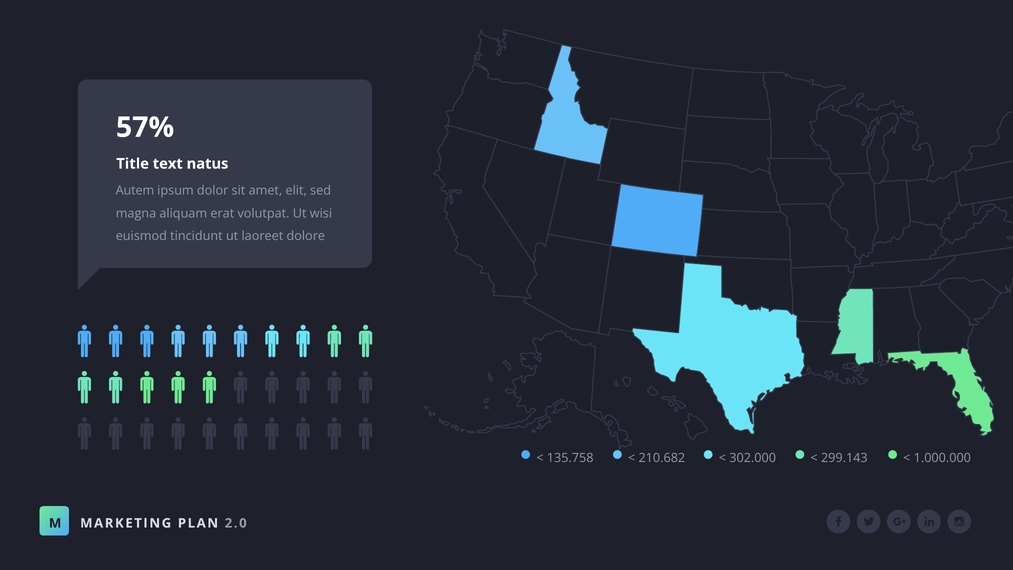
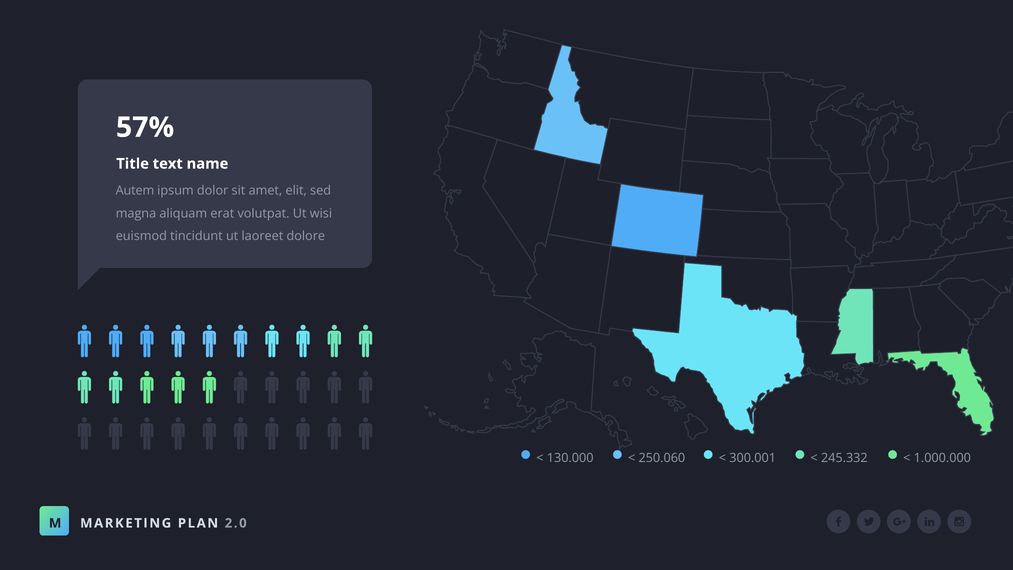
natus: natus -> name
135.758: 135.758 -> 130.000
210.682: 210.682 -> 250.060
302.000: 302.000 -> 300.001
299.143: 299.143 -> 245.332
